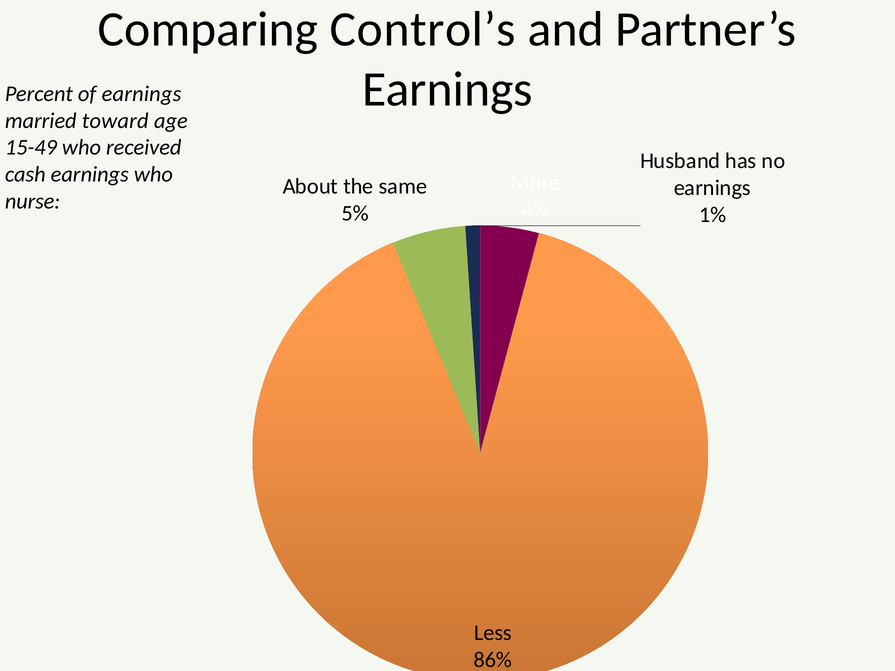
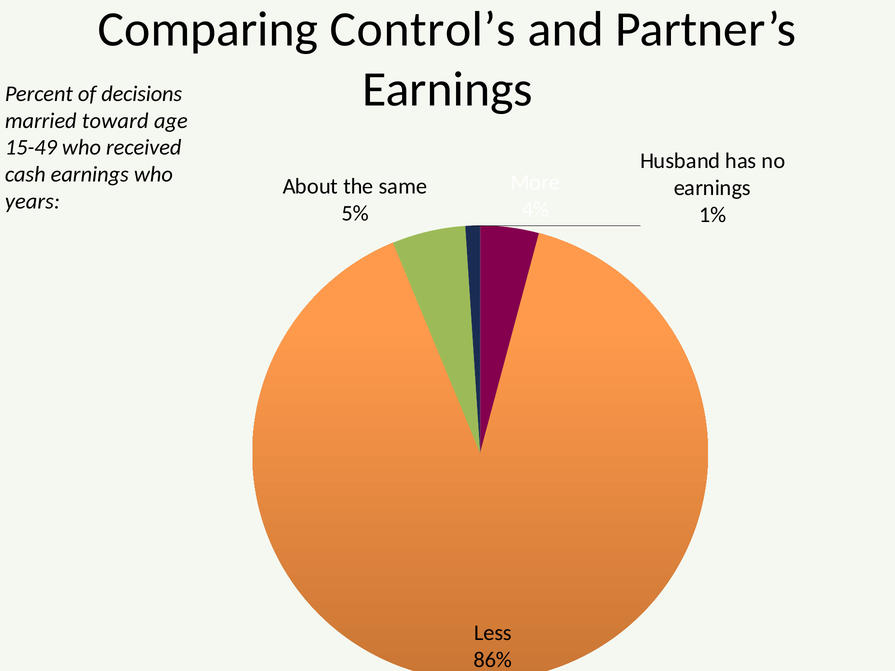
of earnings: earnings -> decisions
nurse: nurse -> years
